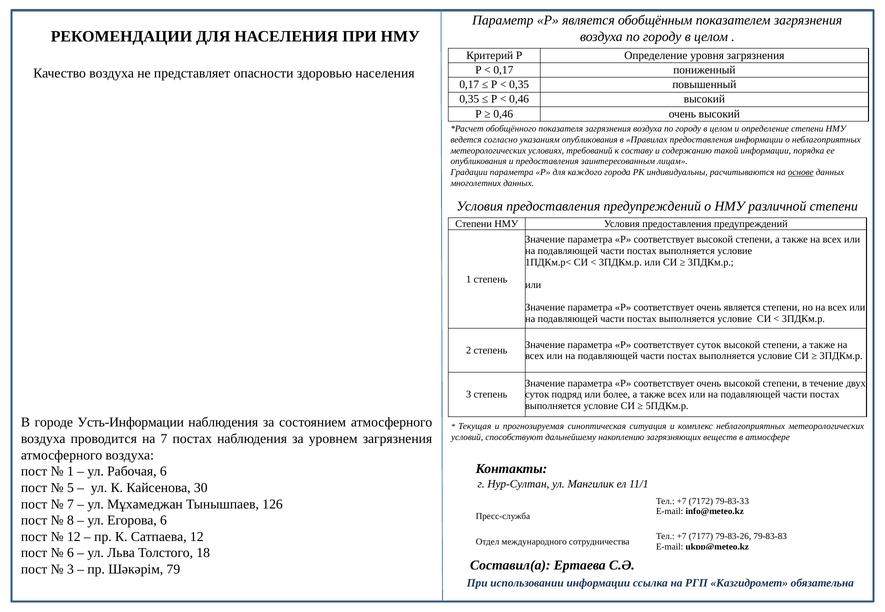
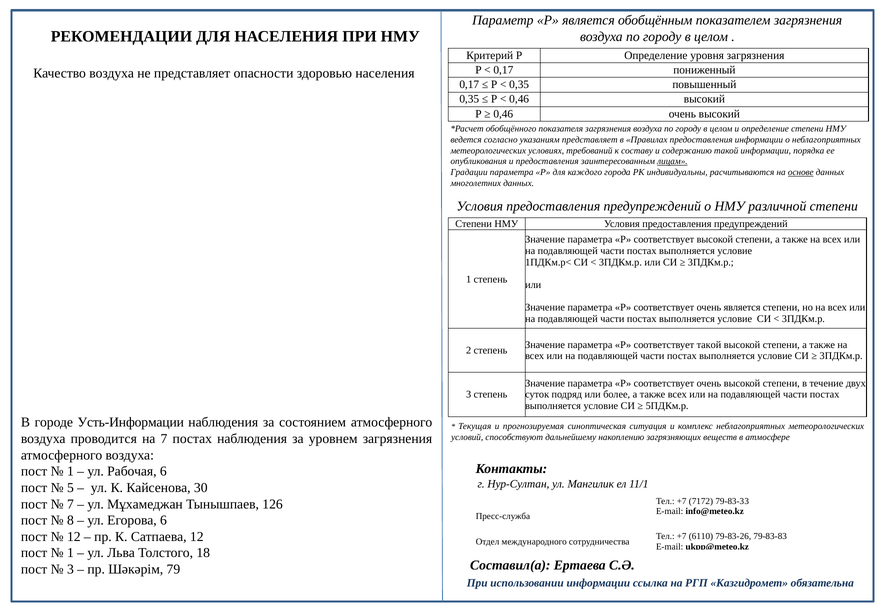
указаниям опубликования: опубликования -> представляет
лицам underline: none -> present
соответствует суток: суток -> такой
7177: 7177 -> 6110
6 at (70, 554): 6 -> 1
